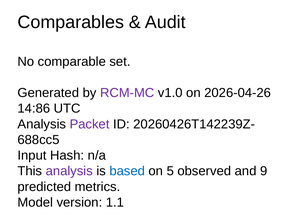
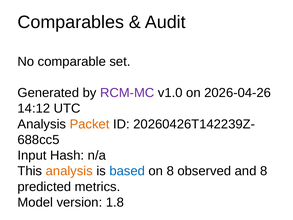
14:86: 14:86 -> 14:12
Packet colour: purple -> orange
analysis at (69, 171) colour: purple -> orange
on 5: 5 -> 8
and 9: 9 -> 8
1.1: 1.1 -> 1.8
